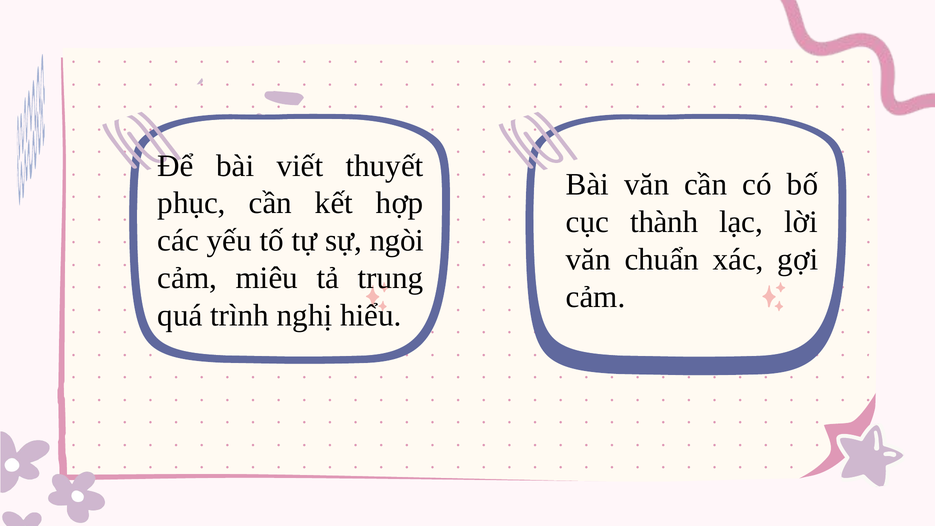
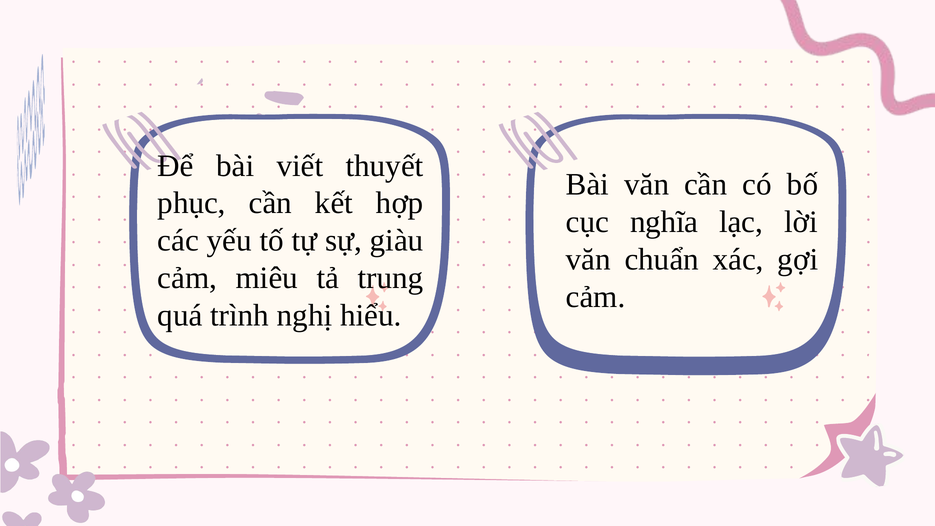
thành: thành -> nghĩa
ngòi: ngòi -> giàu
